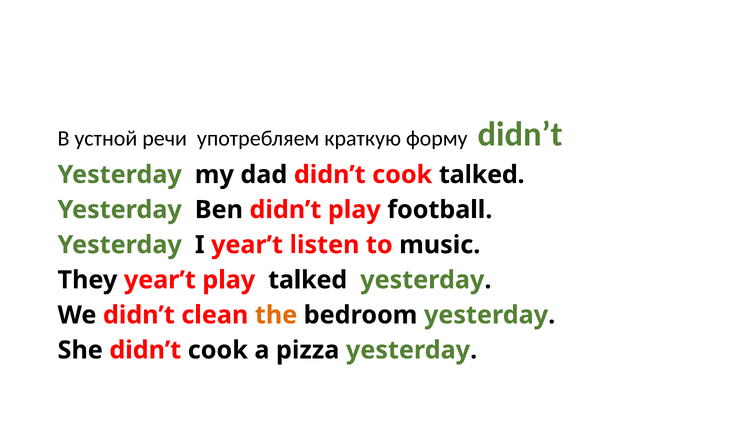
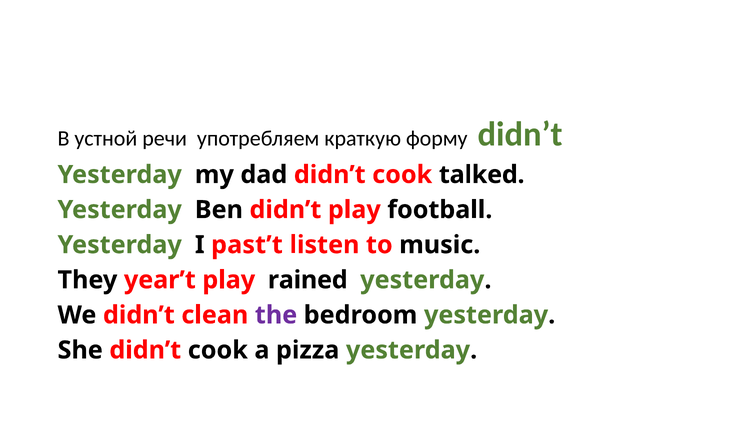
I year’t: year’t -> past’t
play talked: talked -> rained
the colour: orange -> purple
